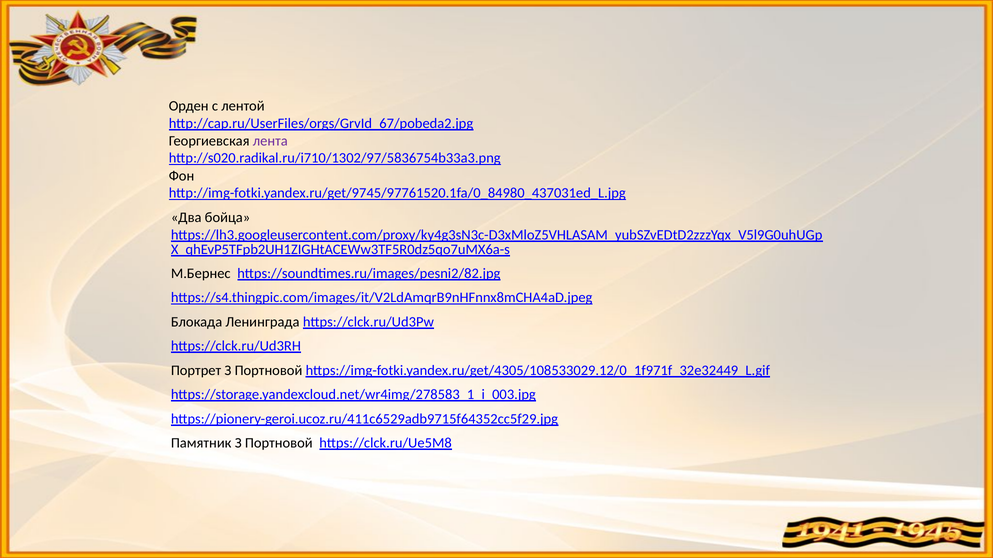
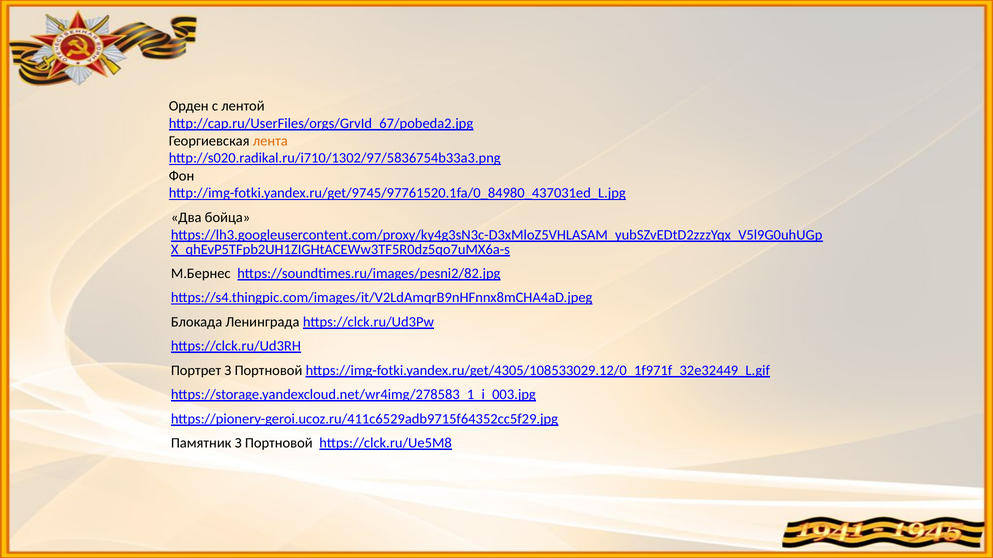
лента colour: purple -> orange
